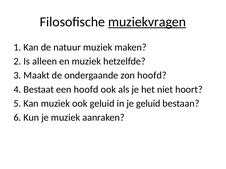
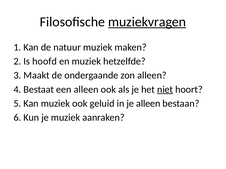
alleen: alleen -> hoofd
zon hoofd: hoofd -> alleen
een hoofd: hoofd -> alleen
niet underline: none -> present
je geluid: geluid -> alleen
